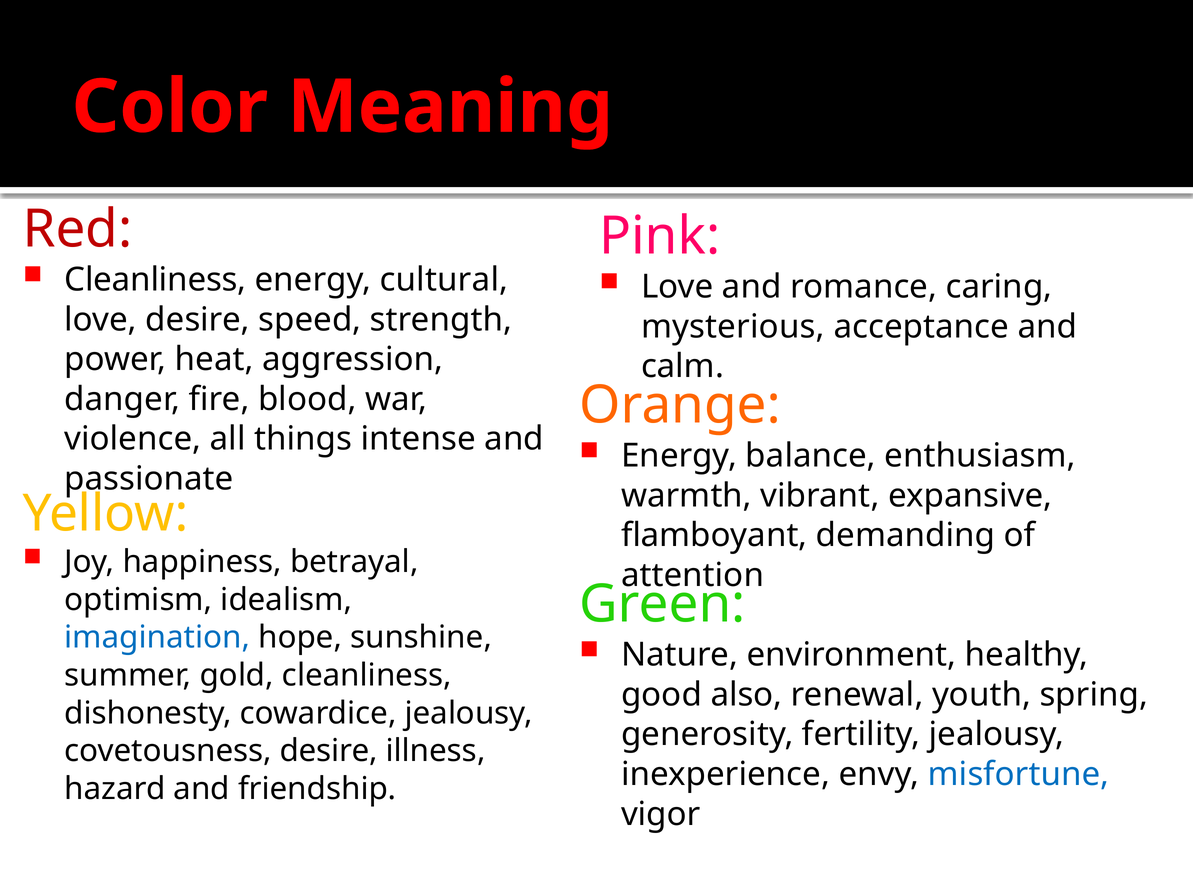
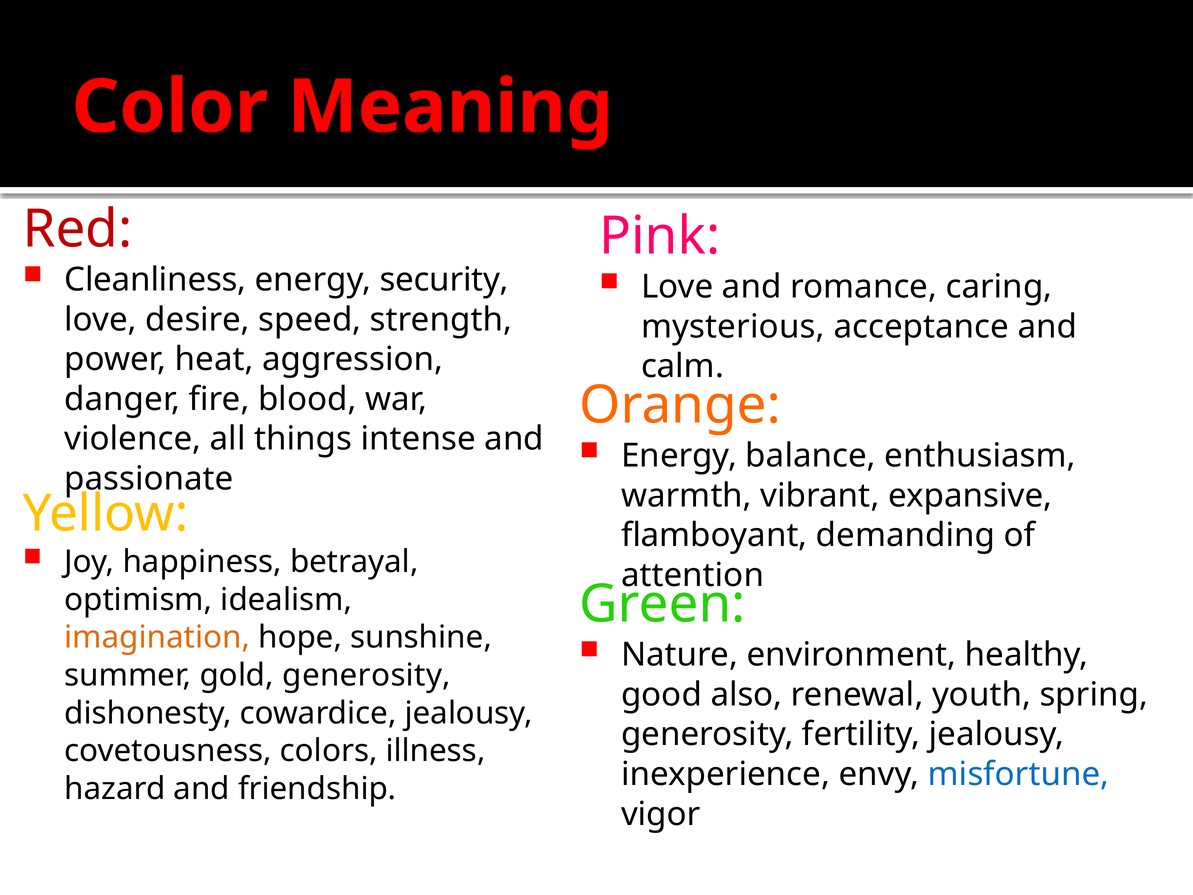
cultural: cultural -> security
imagination colour: blue -> orange
gold cleanliness: cleanliness -> generosity
covetousness desire: desire -> colors
